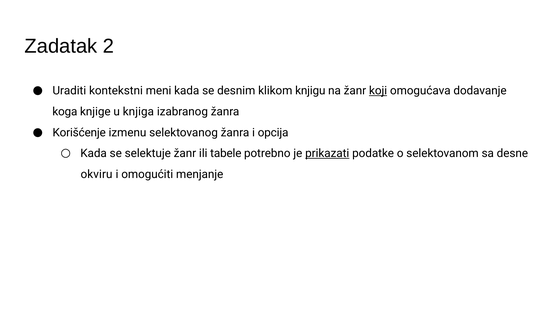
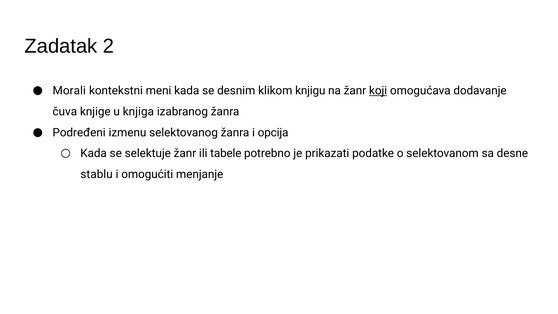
Uraditi: Uraditi -> Morali
koga: koga -> čuva
Korišćenje: Korišćenje -> Podređeni
prikazati underline: present -> none
okviru: okviru -> stablu
